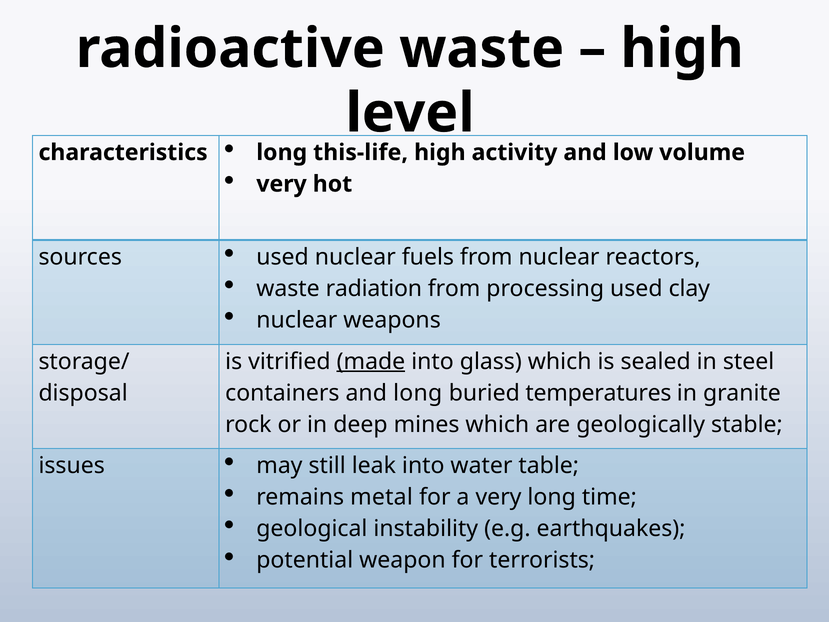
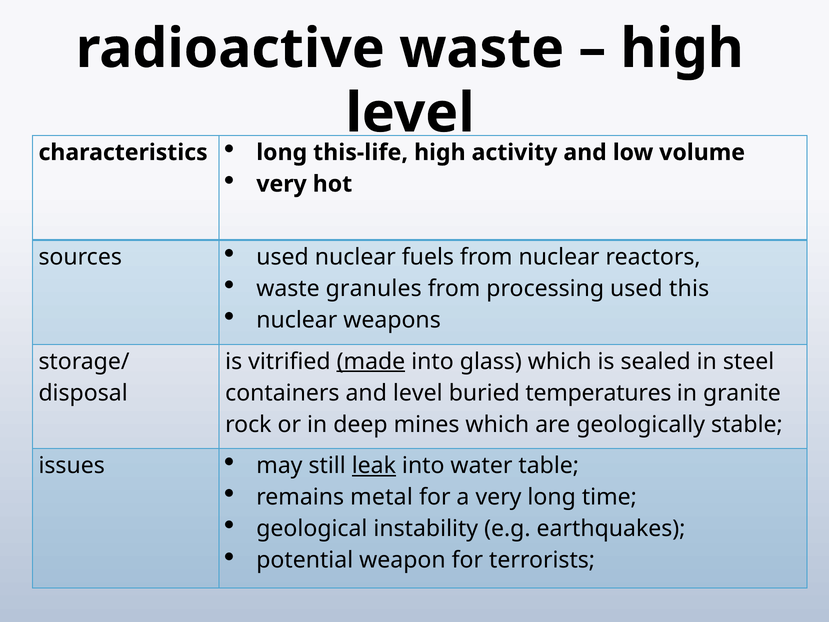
radiation: radiation -> granules
clay: clay -> this
and long: long -> level
leak underline: none -> present
